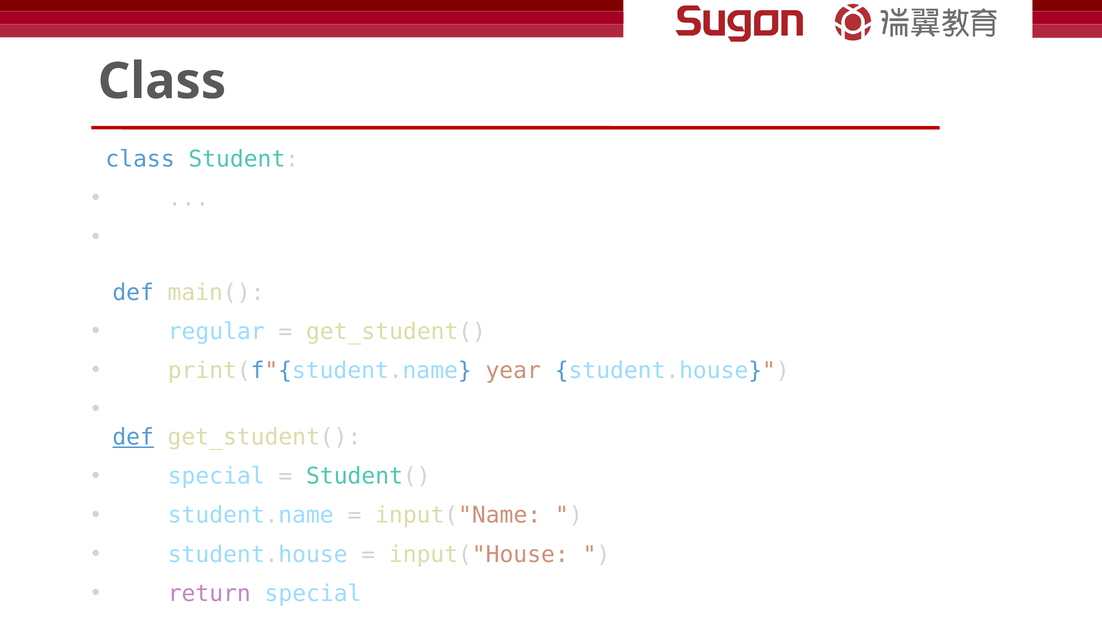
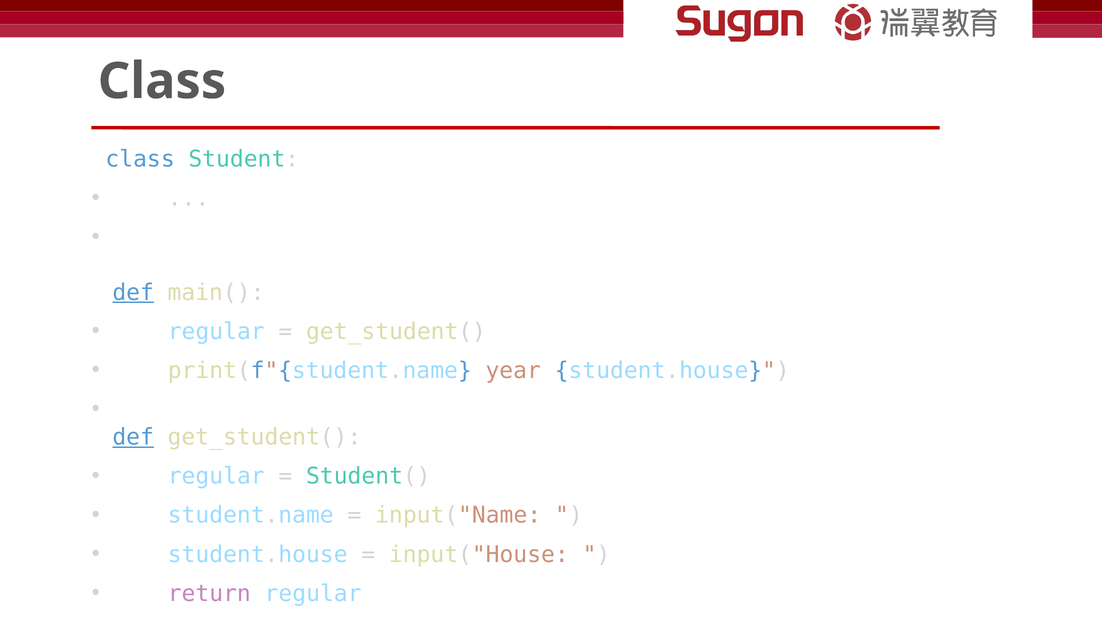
def at (133, 292) underline: none -> present
special at (216, 476): special -> regular
return special: special -> regular
